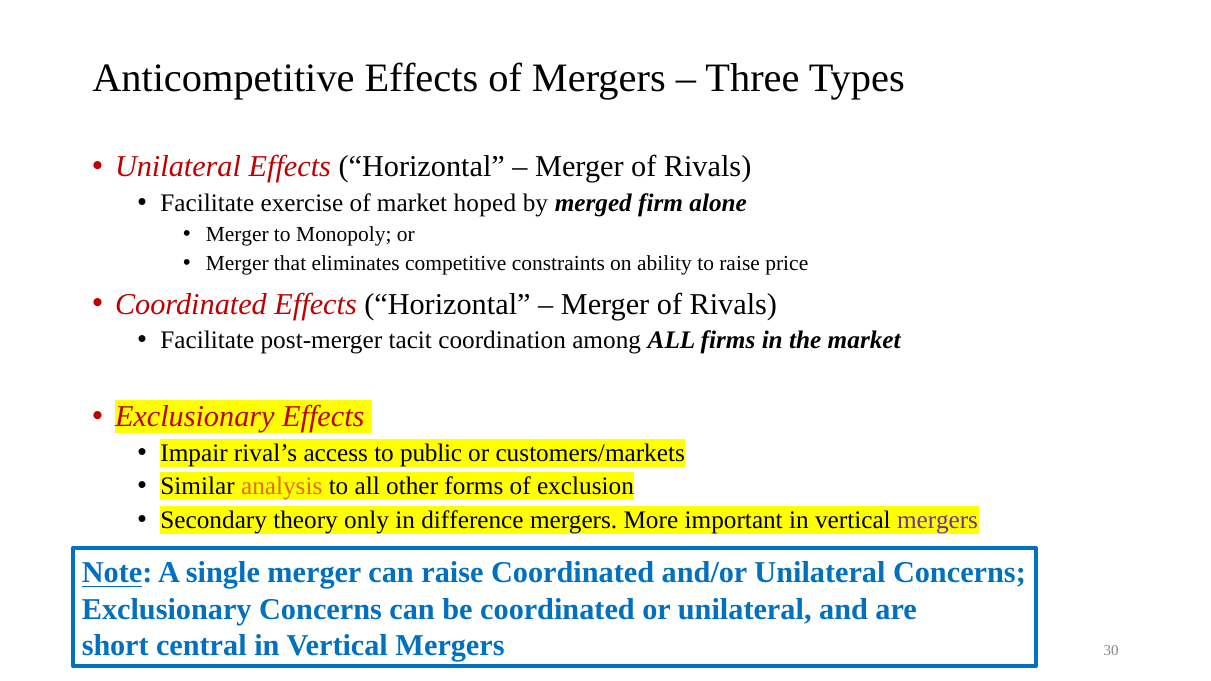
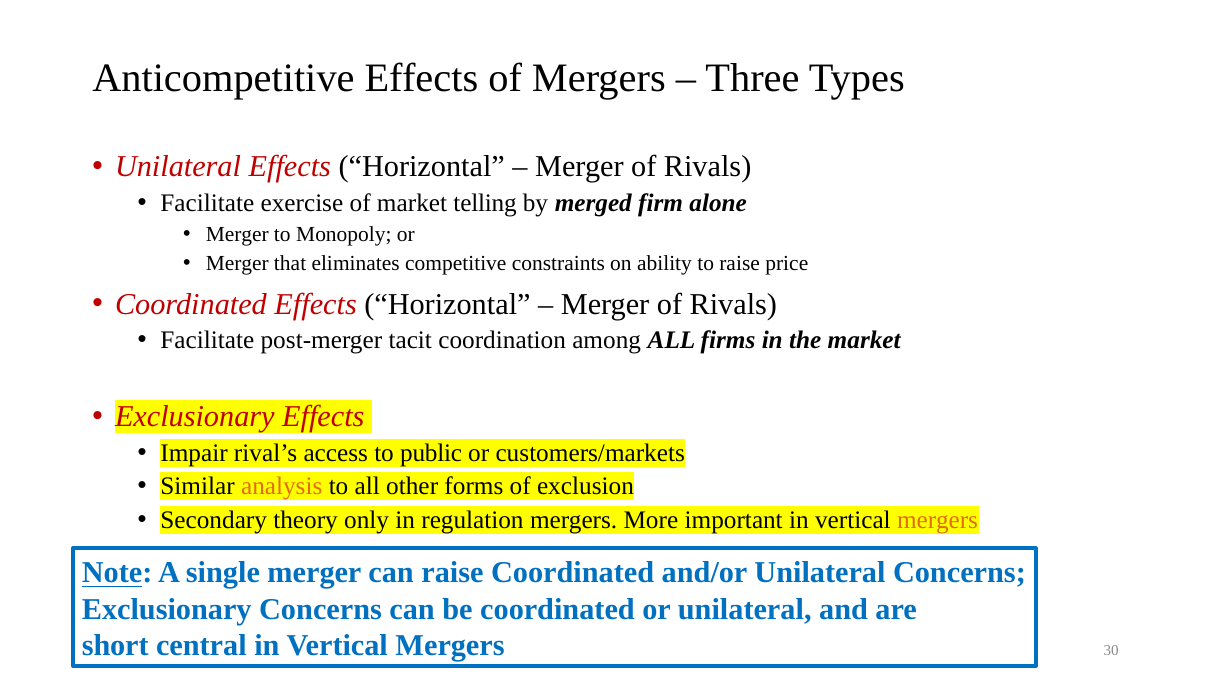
hoped: hoped -> telling
difference: difference -> regulation
mergers at (938, 520) colour: purple -> orange
